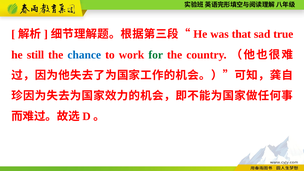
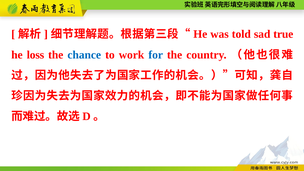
that: that -> told
still: still -> loss
for colour: green -> blue
